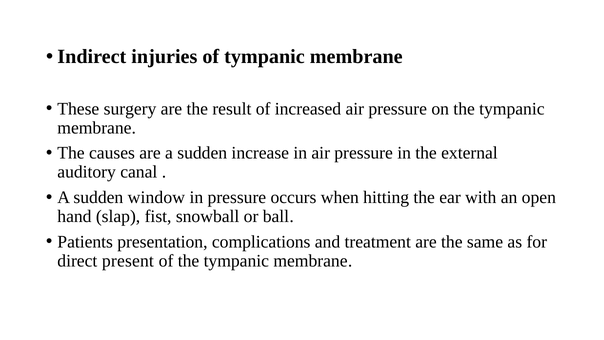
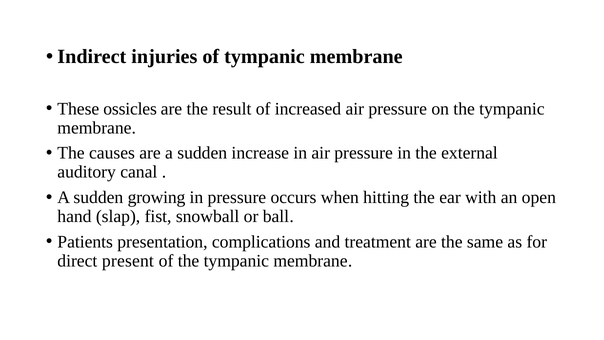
surgery: surgery -> ossicles
window: window -> growing
